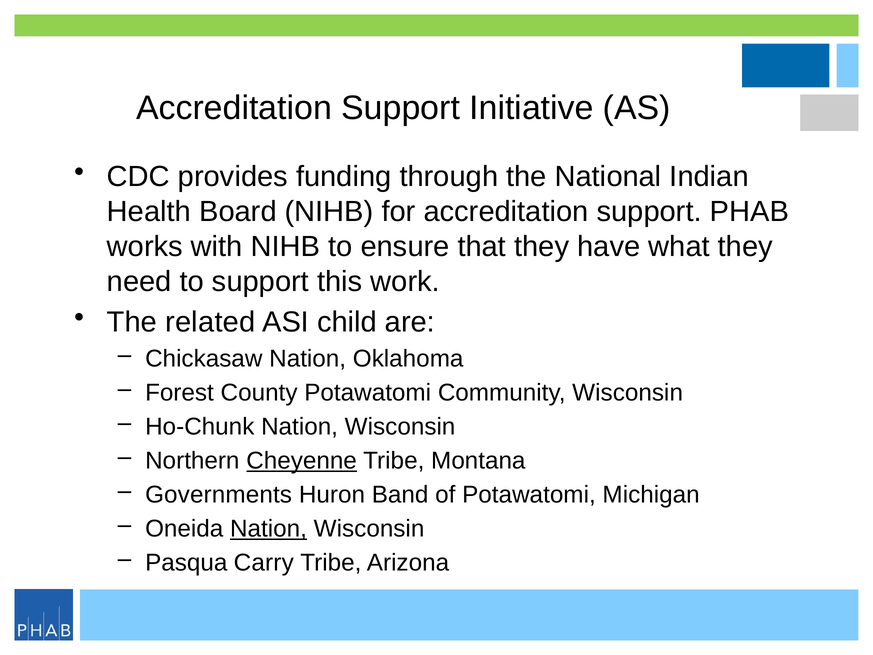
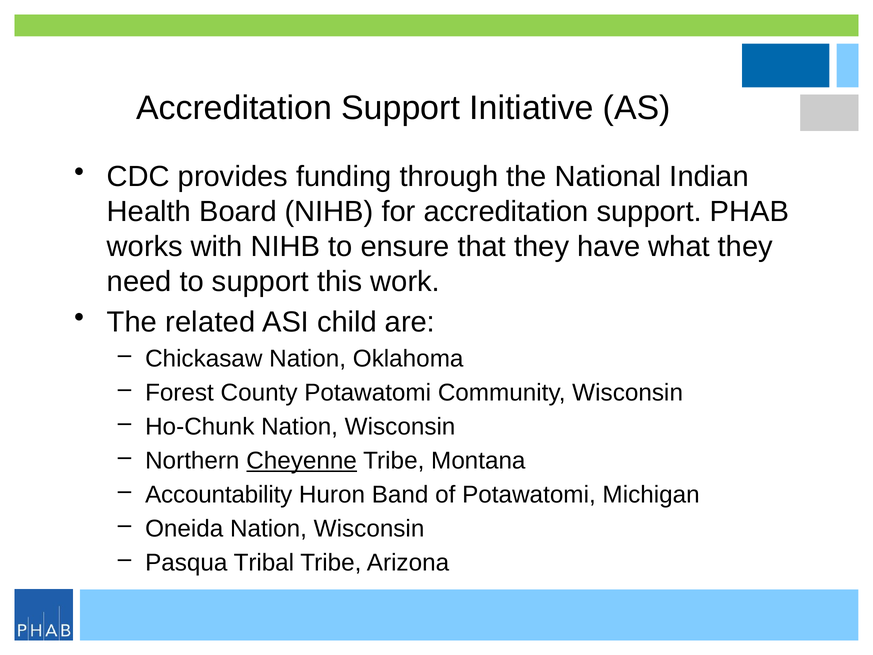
Governments: Governments -> Accountability
Nation at (268, 528) underline: present -> none
Carry: Carry -> Tribal
